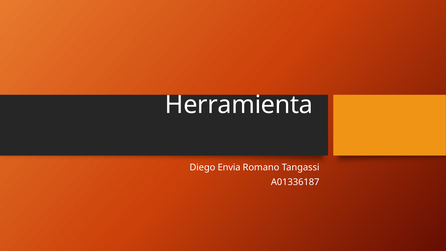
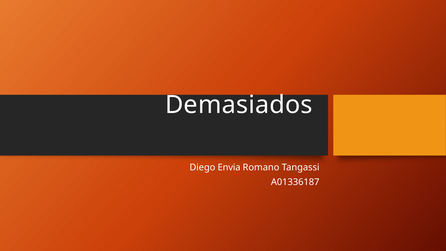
Herramienta: Herramienta -> Demasiados
